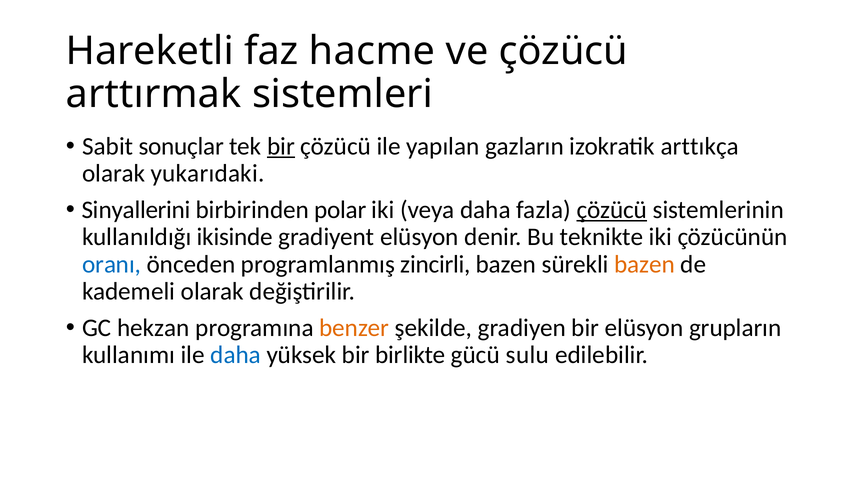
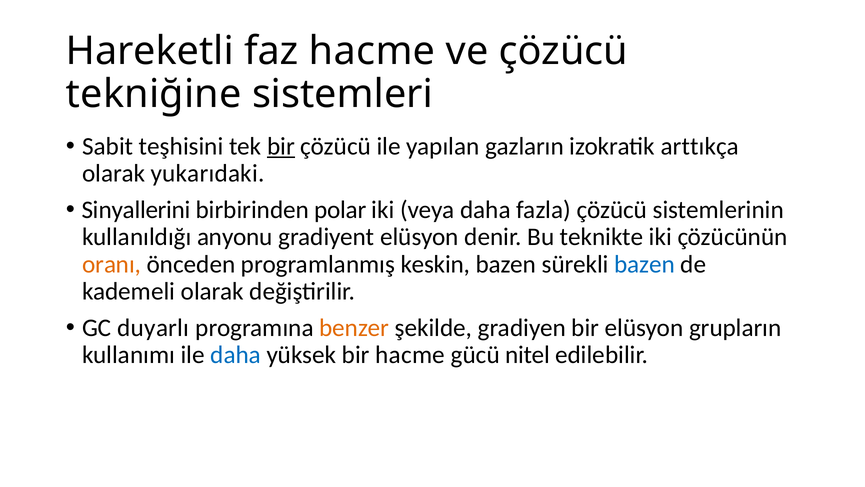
arttırmak: arttırmak -> tekniğine
sonuçlar: sonuçlar -> teşhisini
çözücü at (612, 210) underline: present -> none
ikisinde: ikisinde -> anyonu
oranı colour: blue -> orange
zincirli: zincirli -> keskin
bazen at (645, 264) colour: orange -> blue
hekzan: hekzan -> duyarlı
bir birlikte: birlikte -> hacme
sulu: sulu -> nitel
